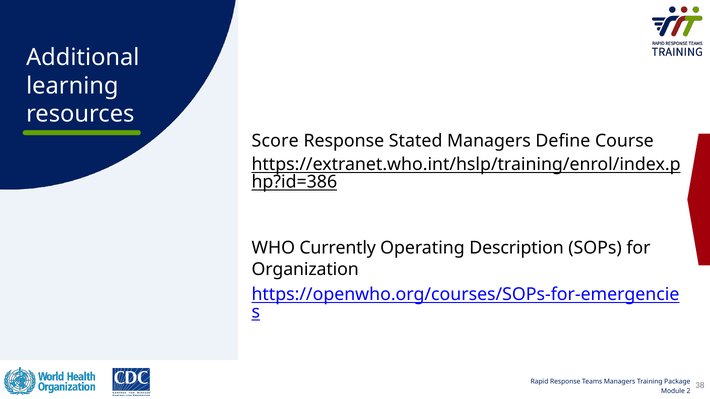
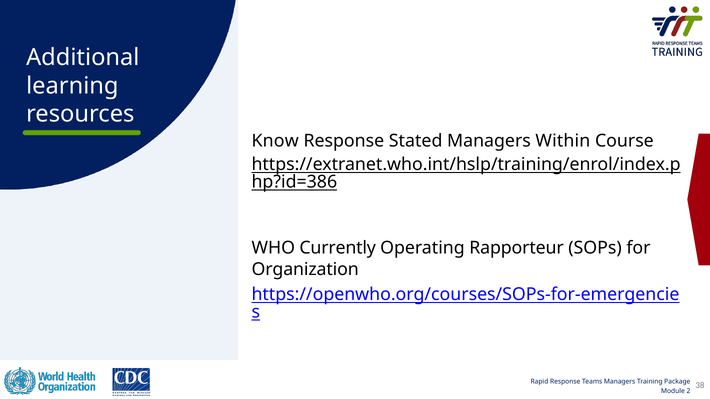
Score: Score -> Know
Define: Define -> Within
Description: Description -> Rapporteur
